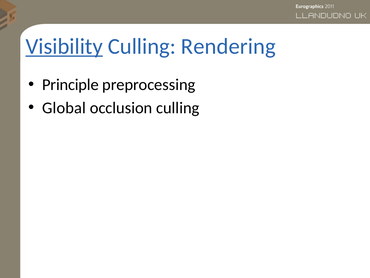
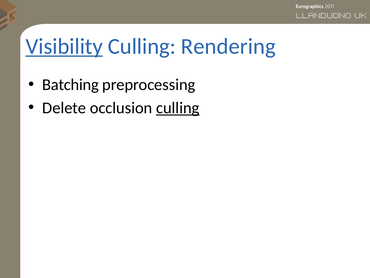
Principle: Principle -> Batching
Global: Global -> Delete
culling at (178, 108) underline: none -> present
